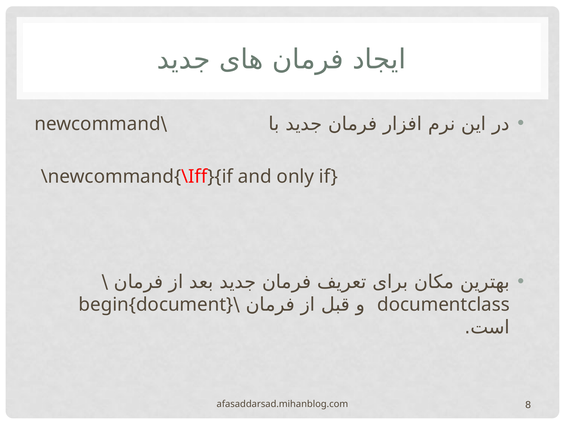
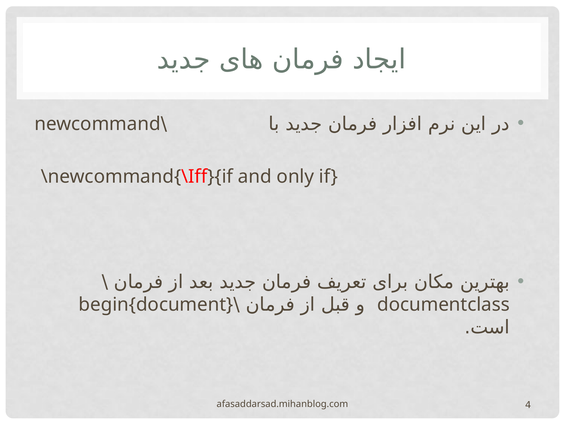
8: 8 -> 4
